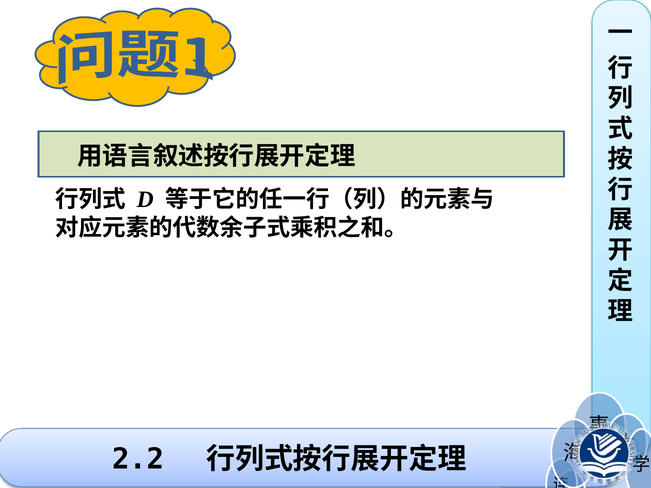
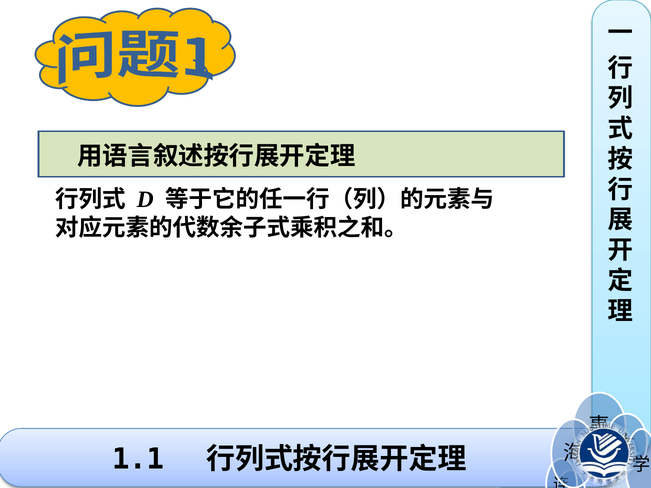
2.2: 2.2 -> 1.1
